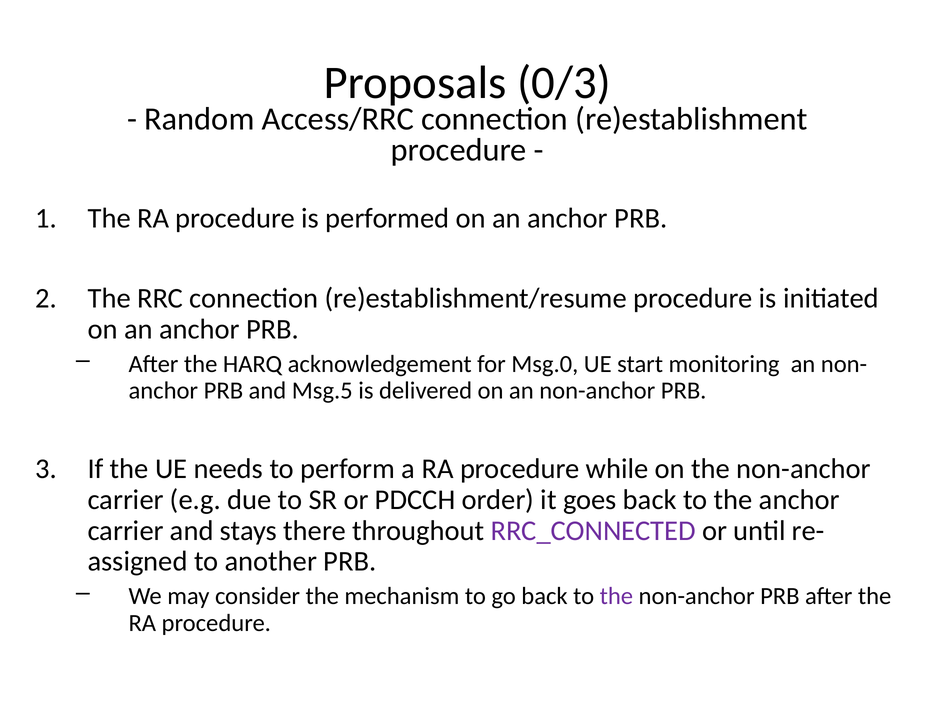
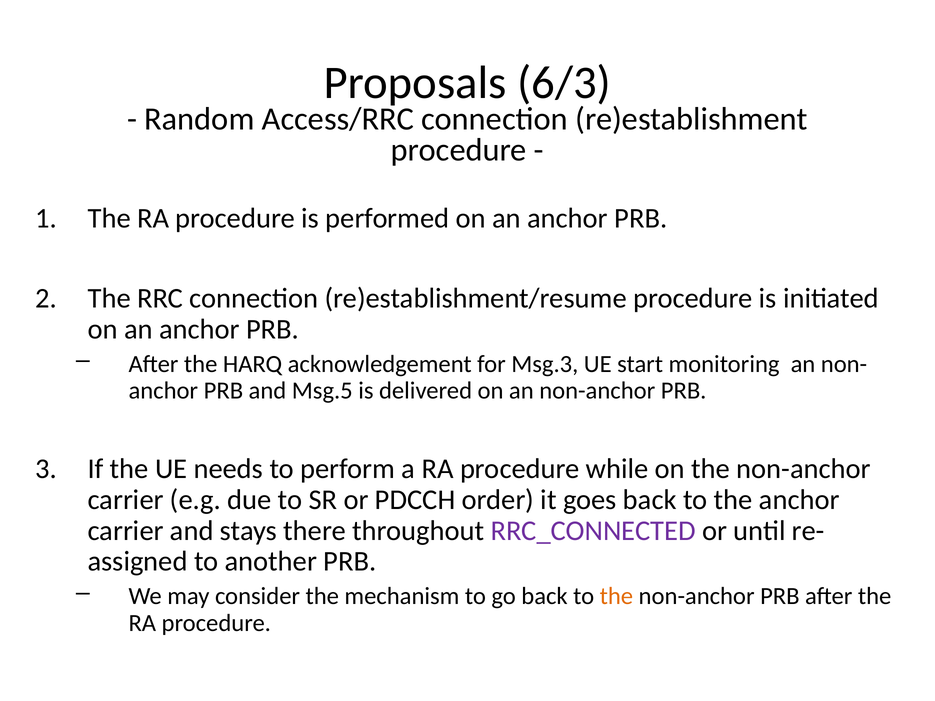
0/3: 0/3 -> 6/3
Msg.0: Msg.0 -> Msg.3
the at (616, 597) colour: purple -> orange
